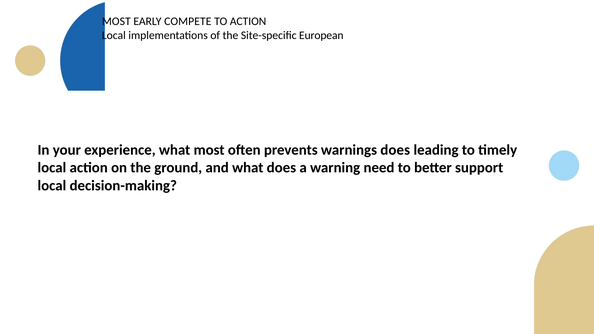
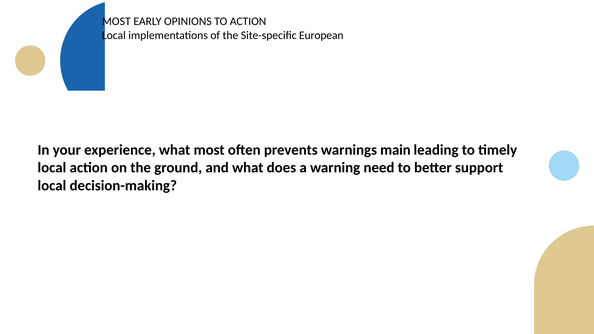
COMPETE: COMPETE -> OPINIONS
warnings does: does -> main
